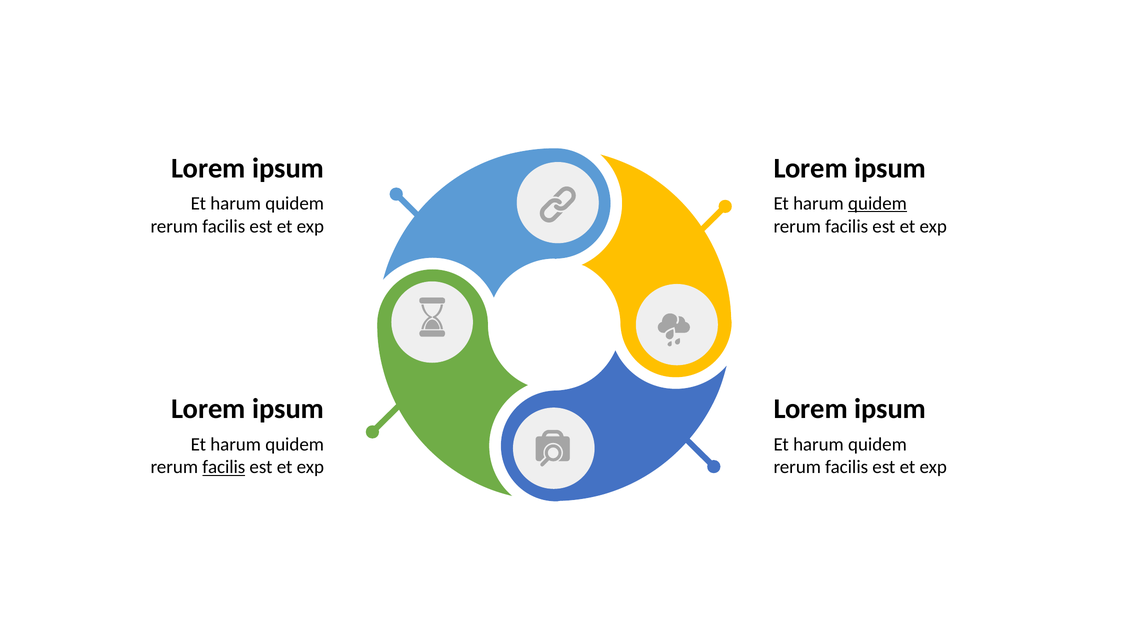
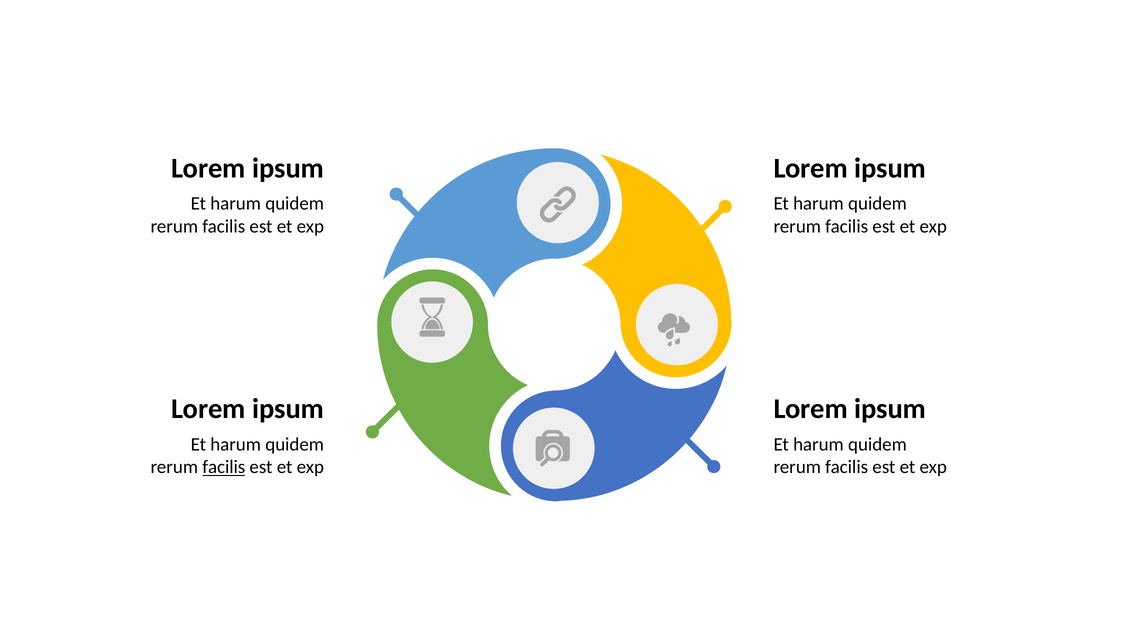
quidem at (877, 203) underline: present -> none
